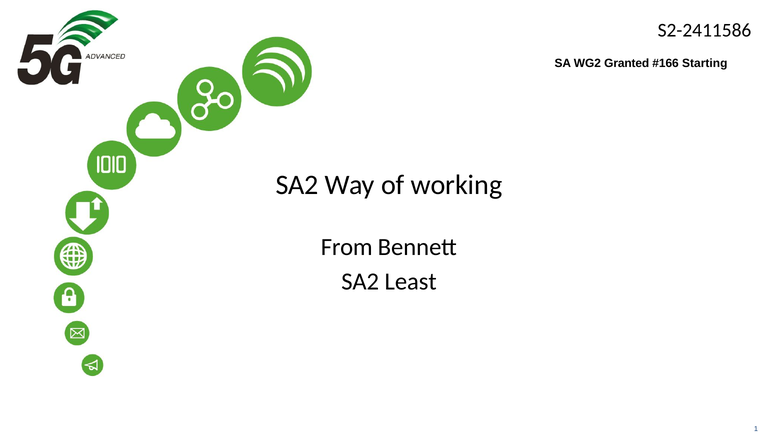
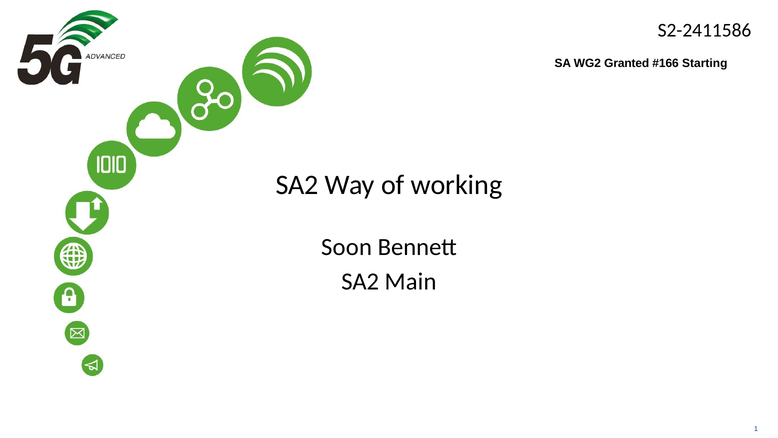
From: From -> Soon
Least: Least -> Main
